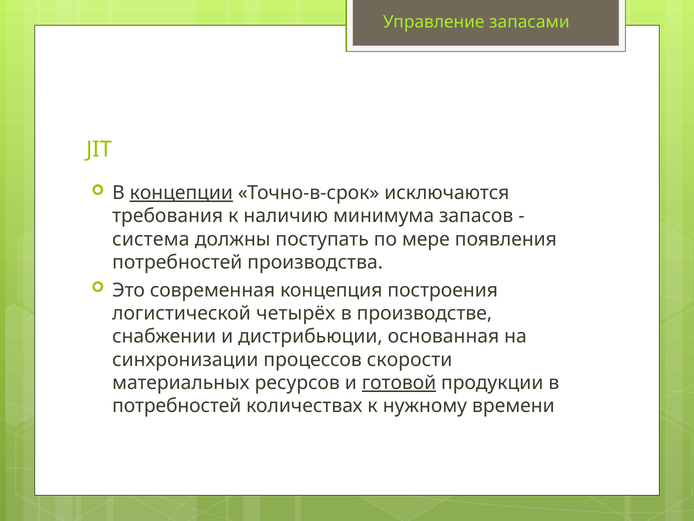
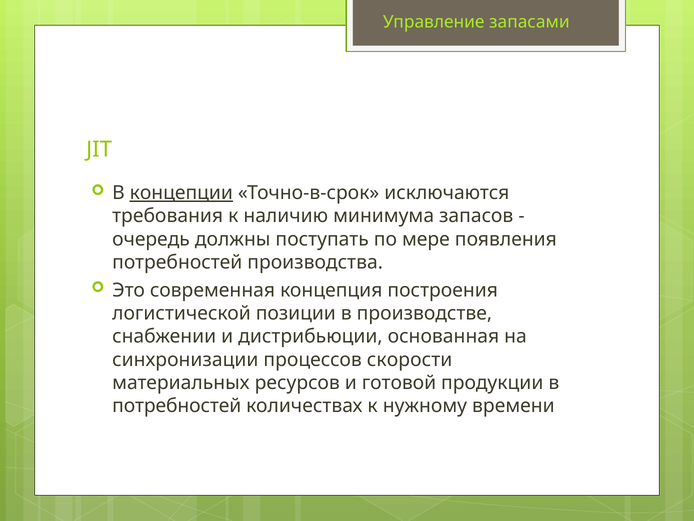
система: система -> очередь
четырёх: четырёх -> позиции
готовой underline: present -> none
